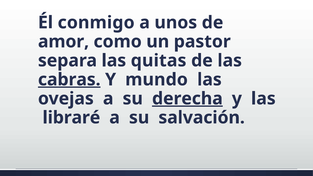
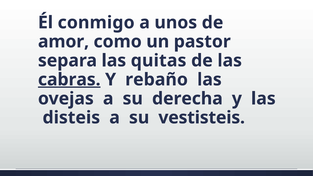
mundo: mundo -> rebaño
derecha underline: present -> none
libraré: libraré -> disteis
salvación: salvación -> vestisteis
